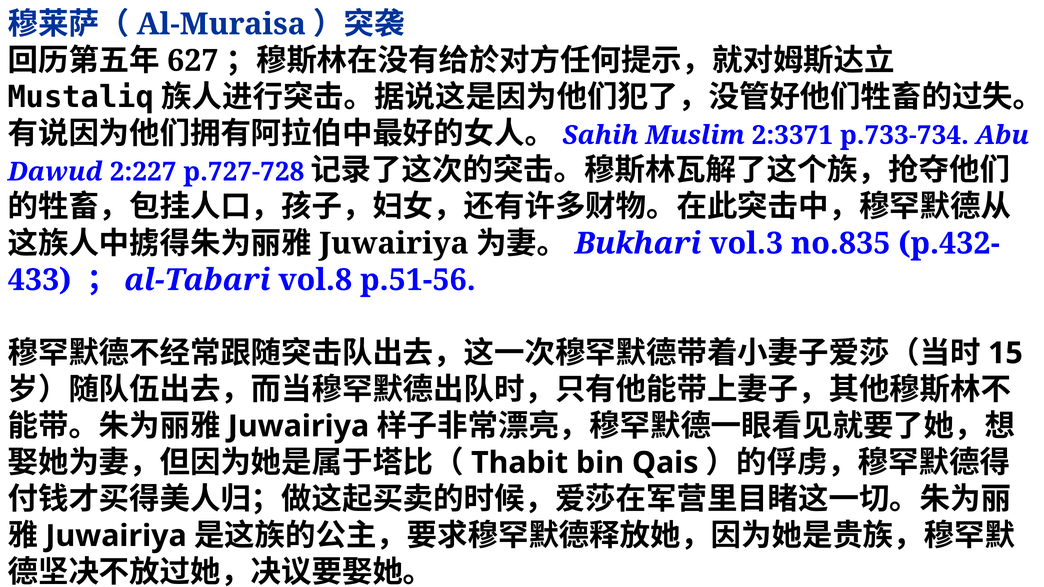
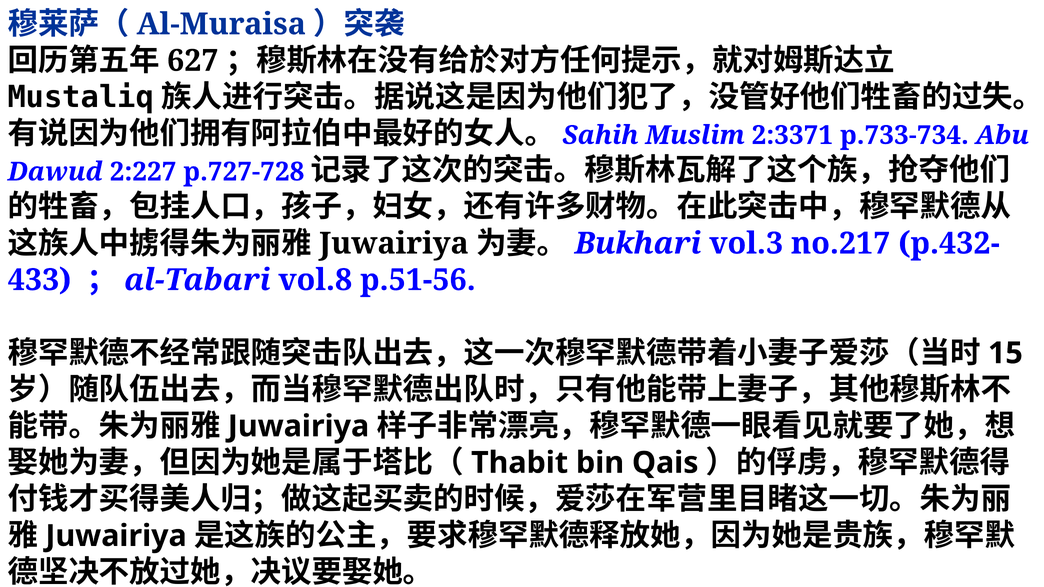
no.835: no.835 -> no.217
